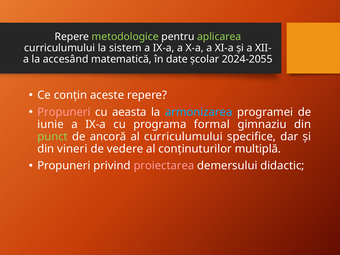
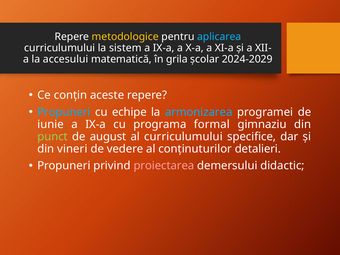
metodologice colour: light green -> yellow
aplicarea colour: light green -> light blue
accesând: accesând -> accesului
date: date -> grila
2024-2055: 2024-2055 -> 2024-2029
Propuneri at (64, 112) colour: pink -> light blue
aeasta: aeasta -> echipe
ancoră: ancoră -> august
multiplă: multiplă -> detalieri
